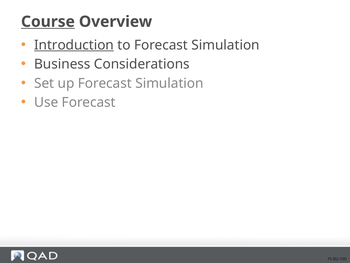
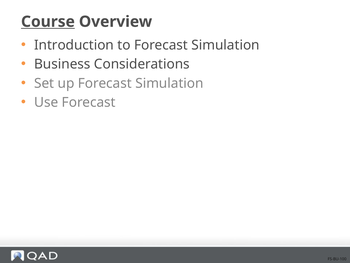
Introduction underline: present -> none
